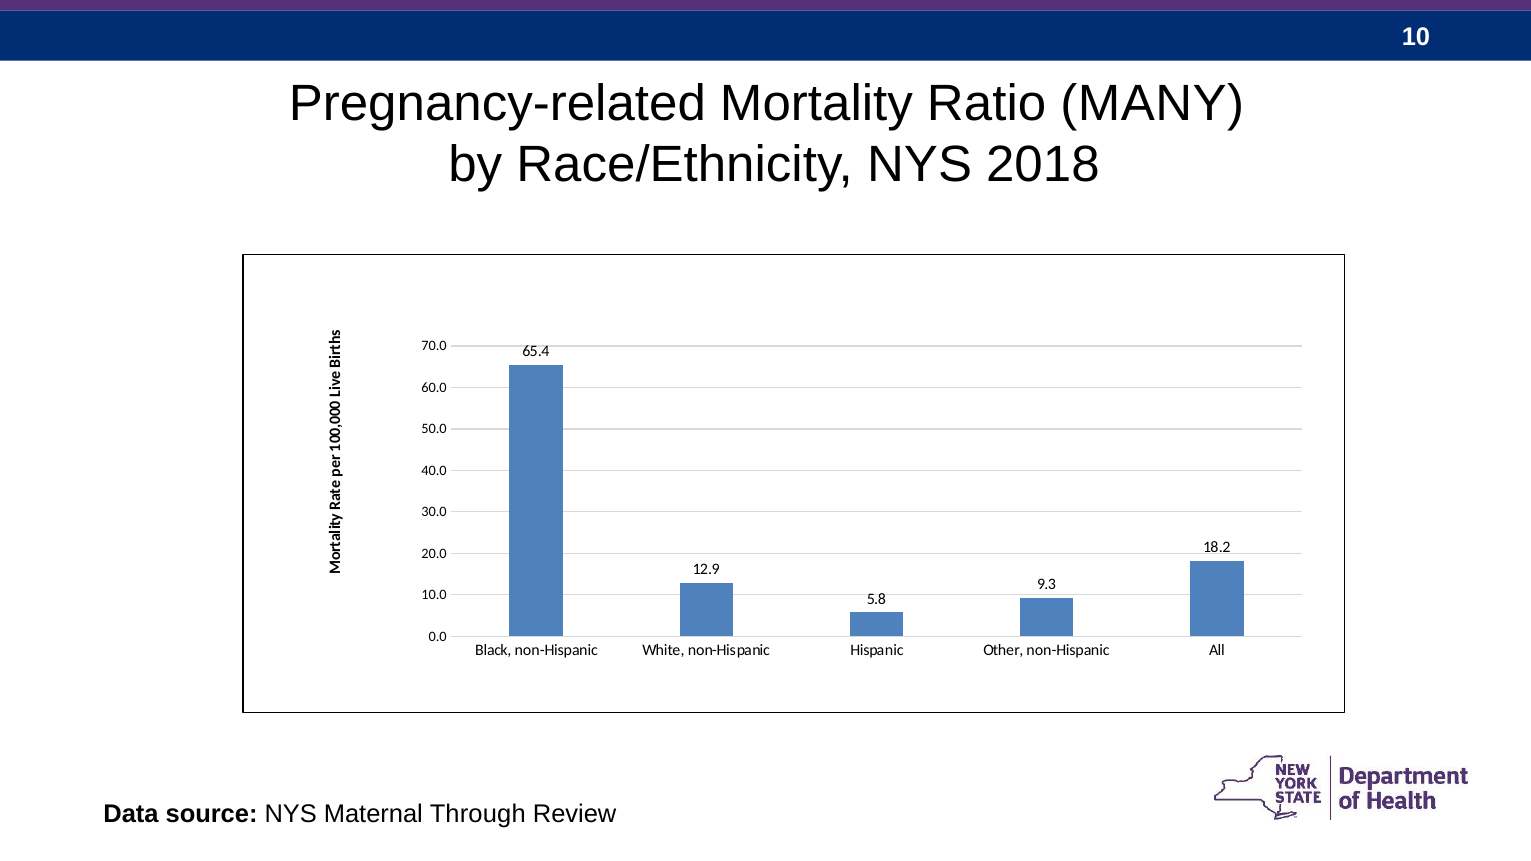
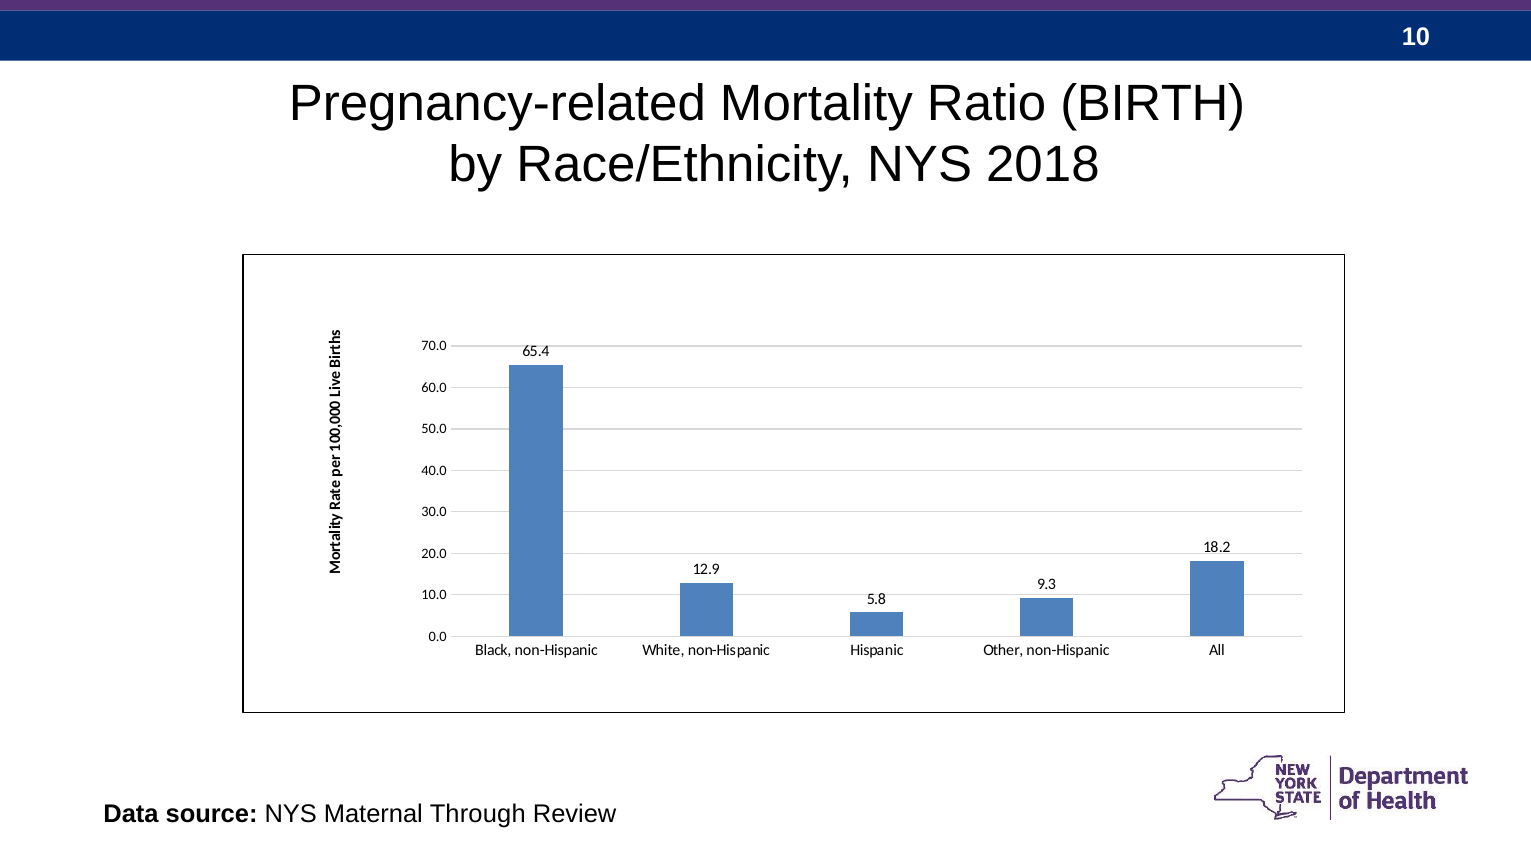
MANY: MANY -> BIRTH
